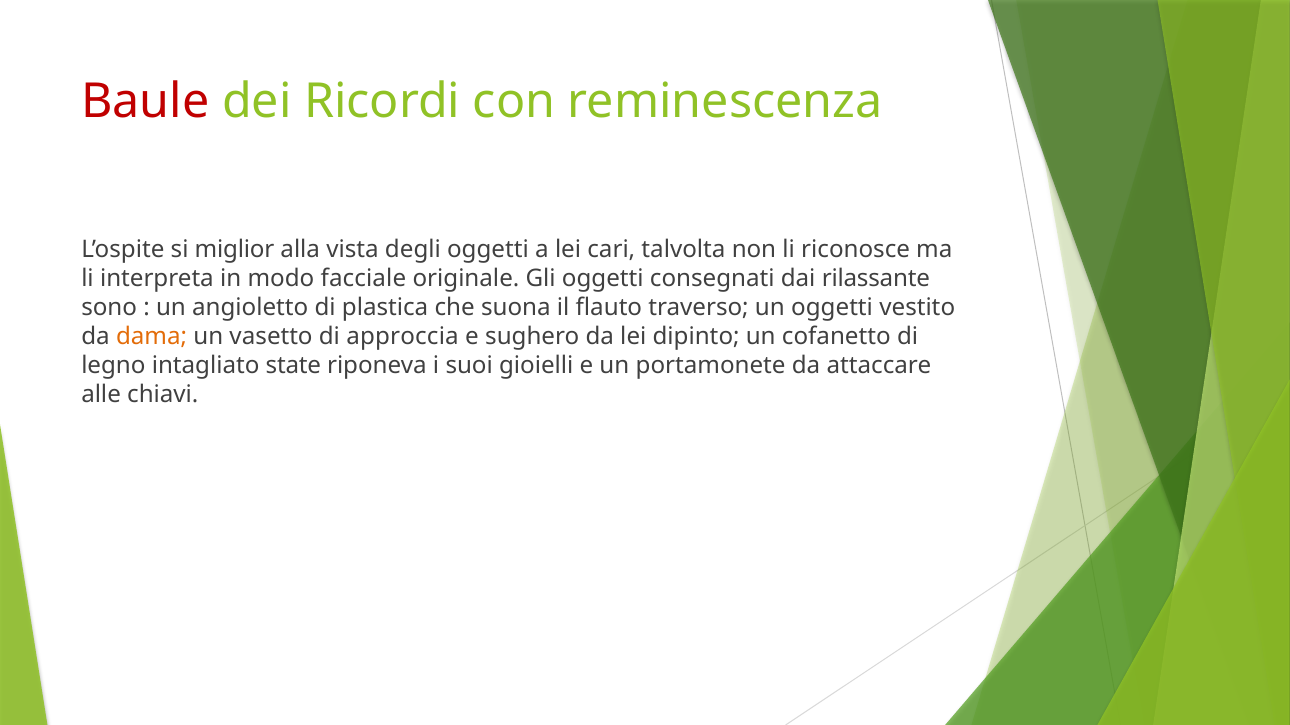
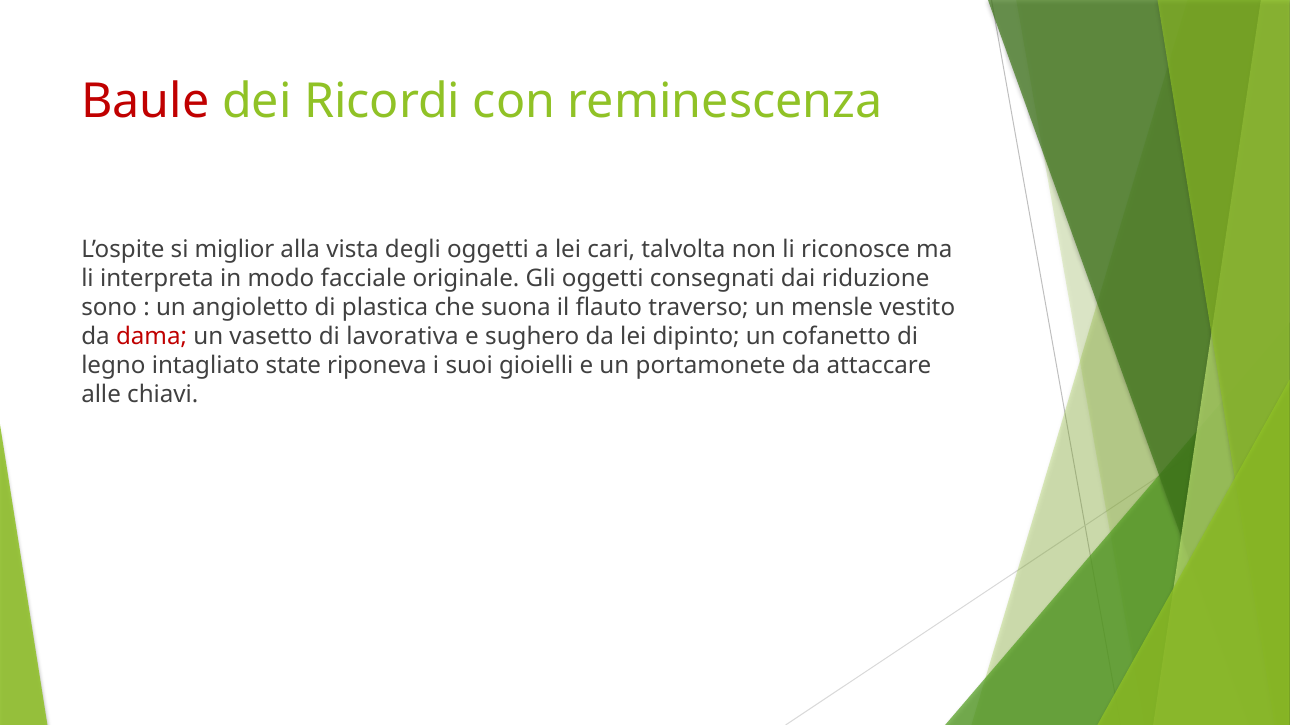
rilassante: rilassante -> riduzione
un oggetti: oggetti -> mensle
dama colour: orange -> red
approccia: approccia -> lavorativa
